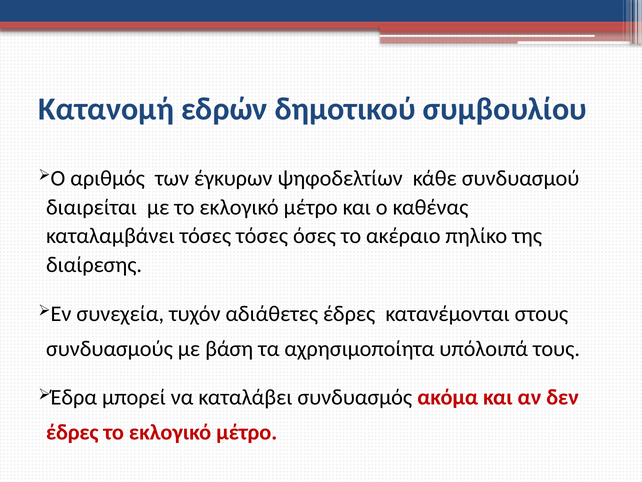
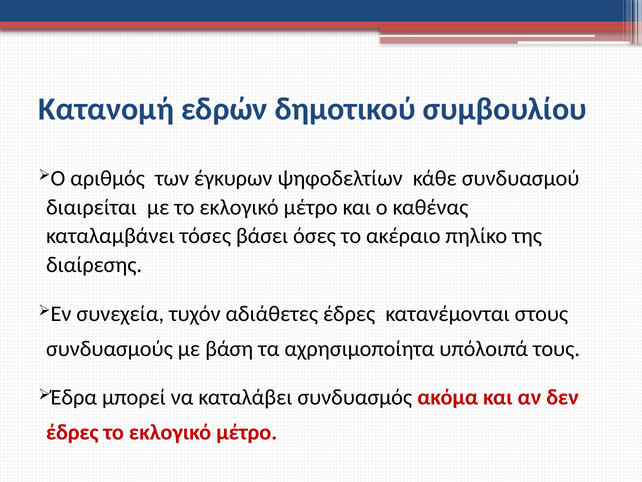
τόσες τόσες: τόσες -> βάσει
